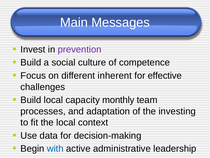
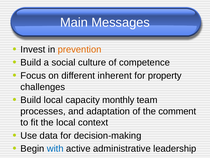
prevention colour: purple -> orange
effective: effective -> property
investing: investing -> comment
